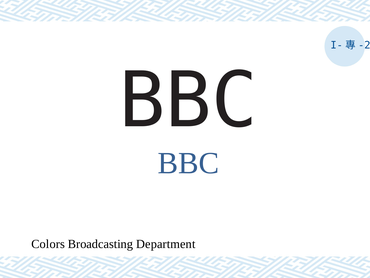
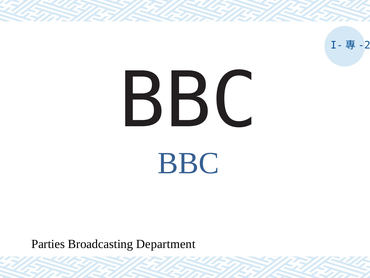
Colors: Colors -> Parties
